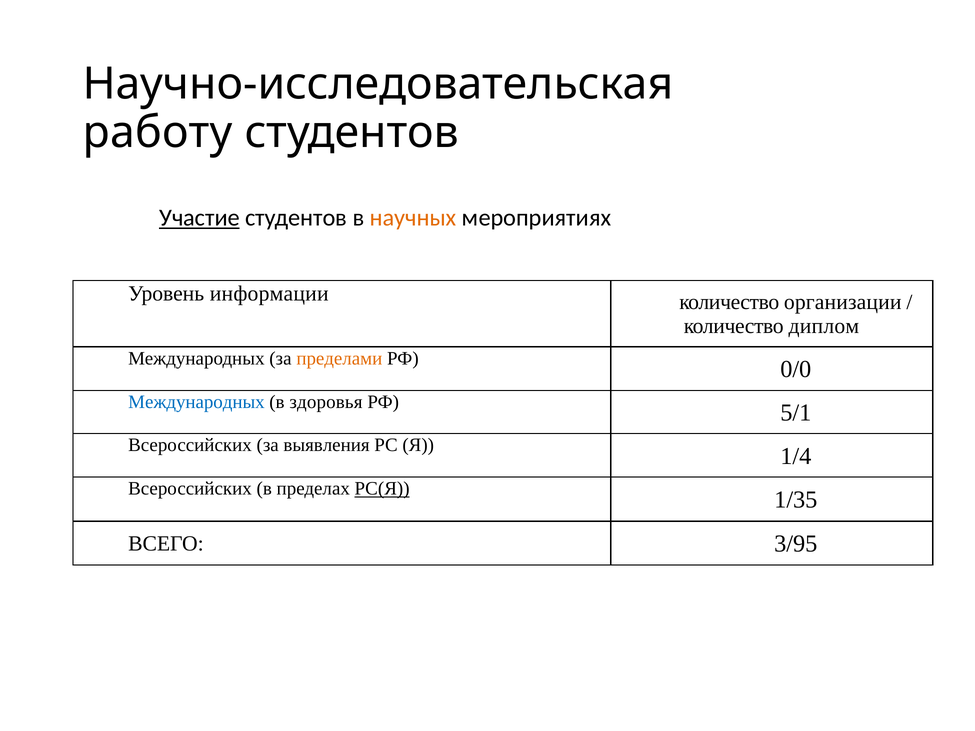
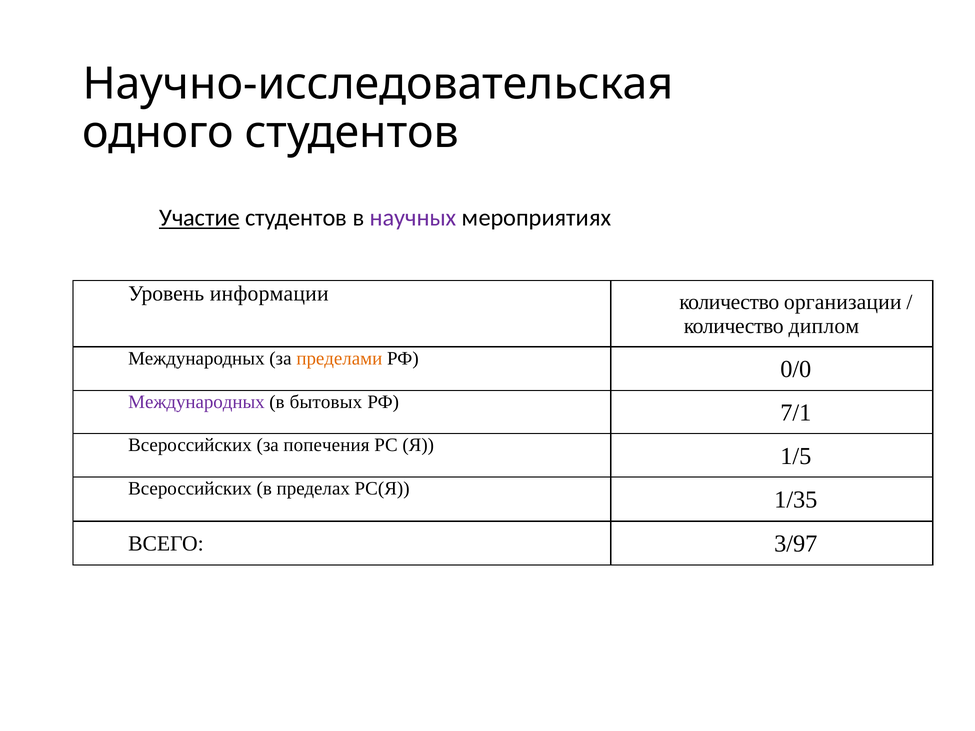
работу: работу -> одного
научных colour: orange -> purple
Международных at (196, 402) colour: blue -> purple
здоровья: здоровья -> бытовых
5/1: 5/1 -> 7/1
выявления: выявления -> попечения
1/4: 1/4 -> 1/5
РС(Я underline: present -> none
3/95: 3/95 -> 3/97
